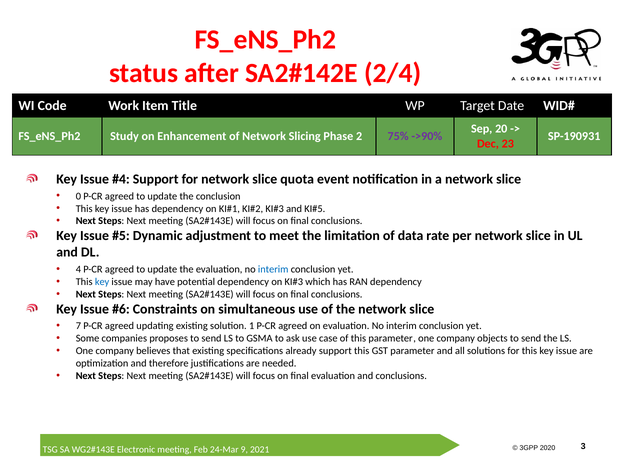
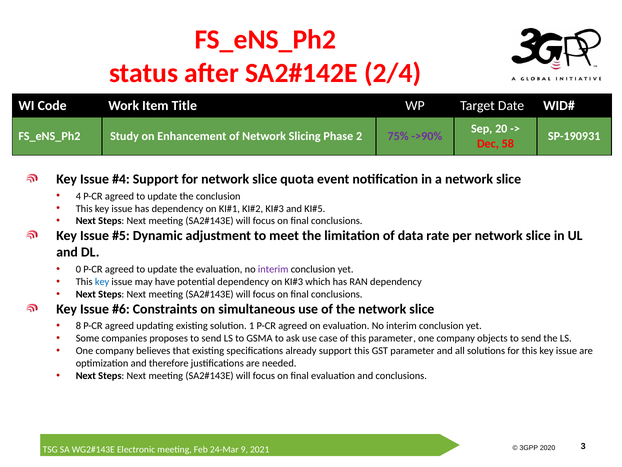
23: 23 -> 58
0: 0 -> 4
4: 4 -> 0
interim at (273, 269) colour: blue -> purple
7: 7 -> 8
